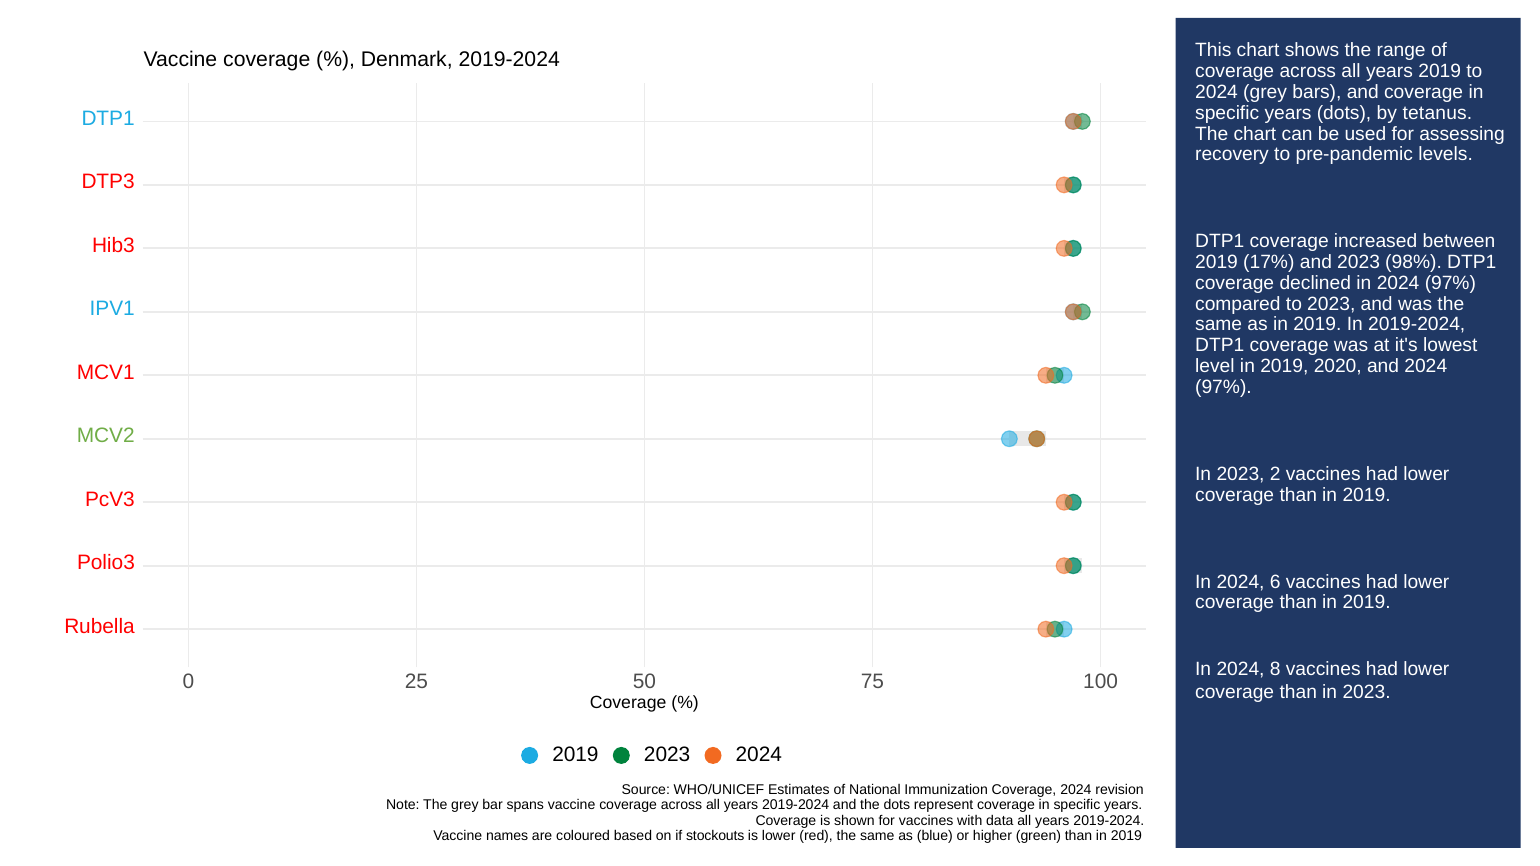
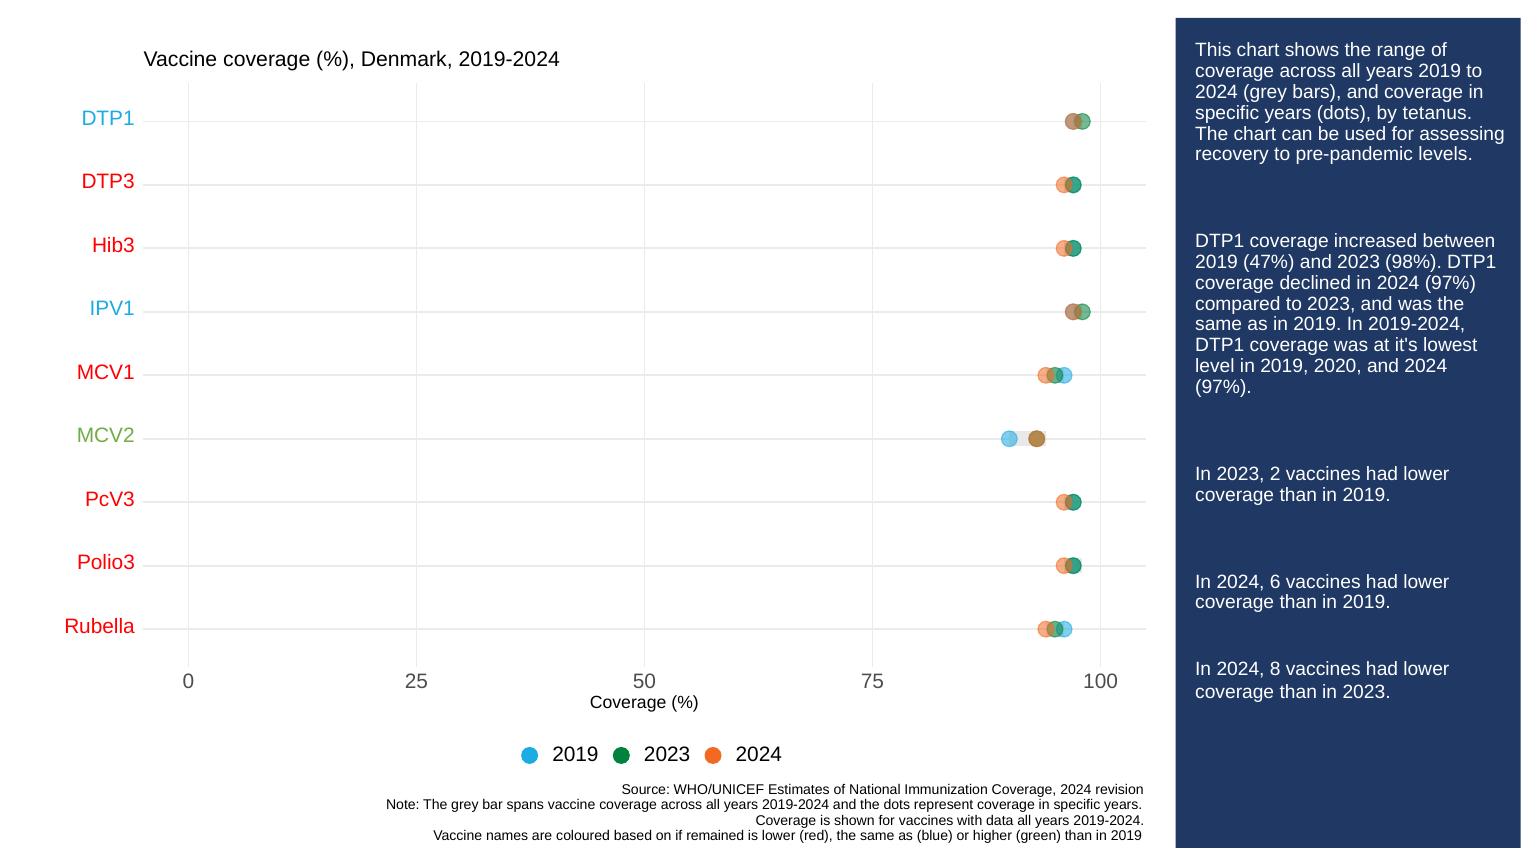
17%: 17% -> 47%
stockouts: stockouts -> remained
